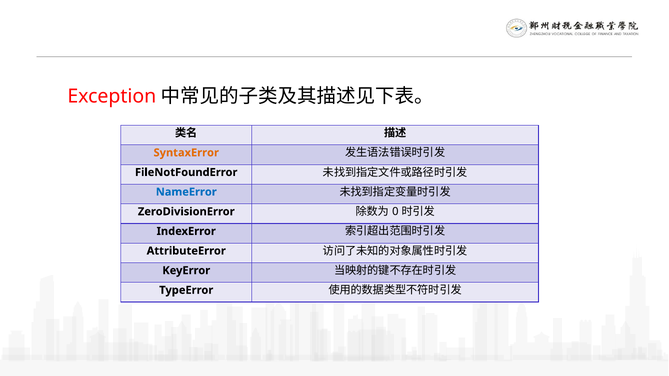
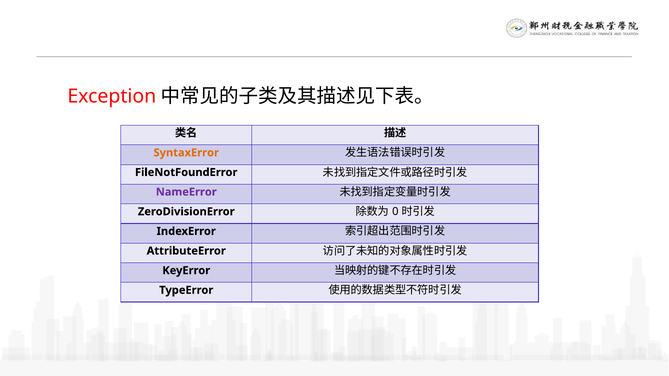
NameError colour: blue -> purple
